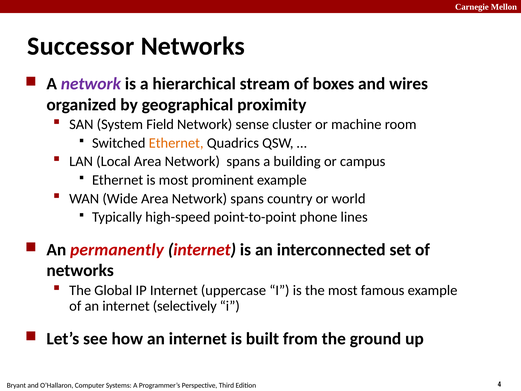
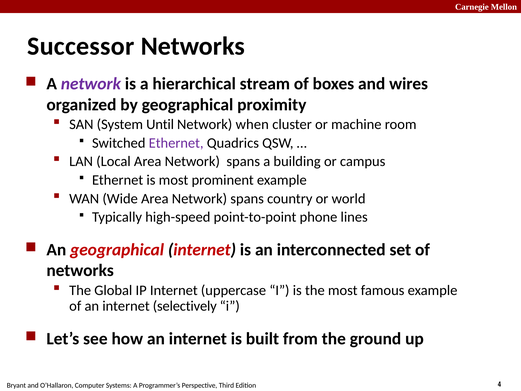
Field: Field -> Until
sense: sense -> when
Ethernet at (176, 143) colour: orange -> purple
An permanently: permanently -> geographical
